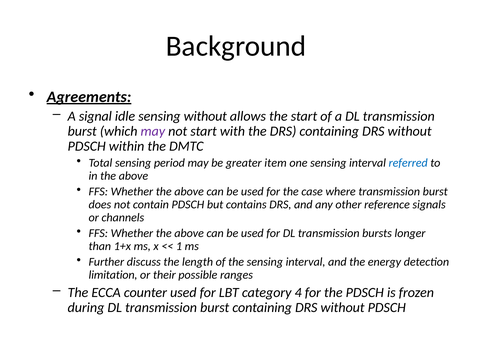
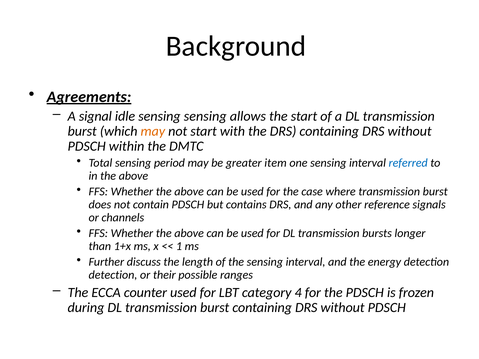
sensing without: without -> sensing
may at (153, 131) colour: purple -> orange
limitation at (113, 275): limitation -> detection
